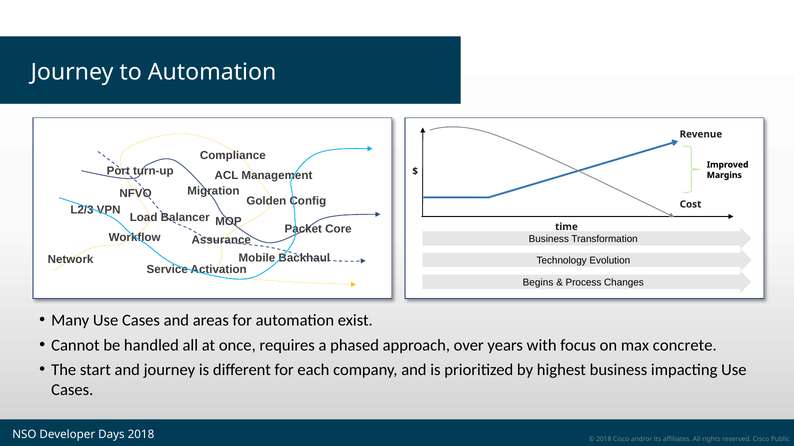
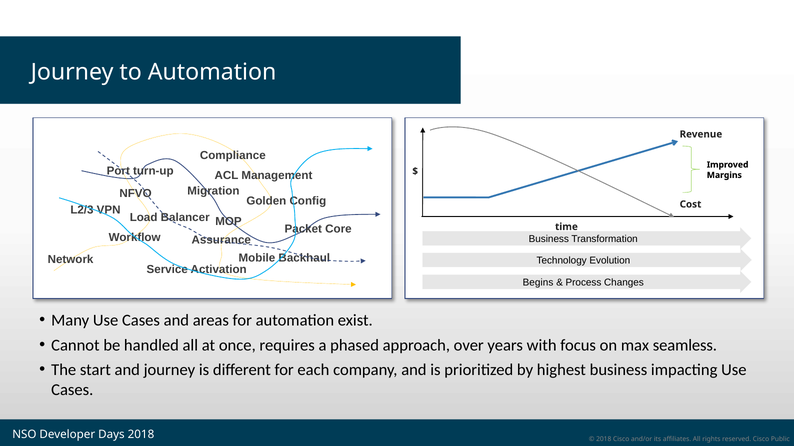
concrete: concrete -> seamless
